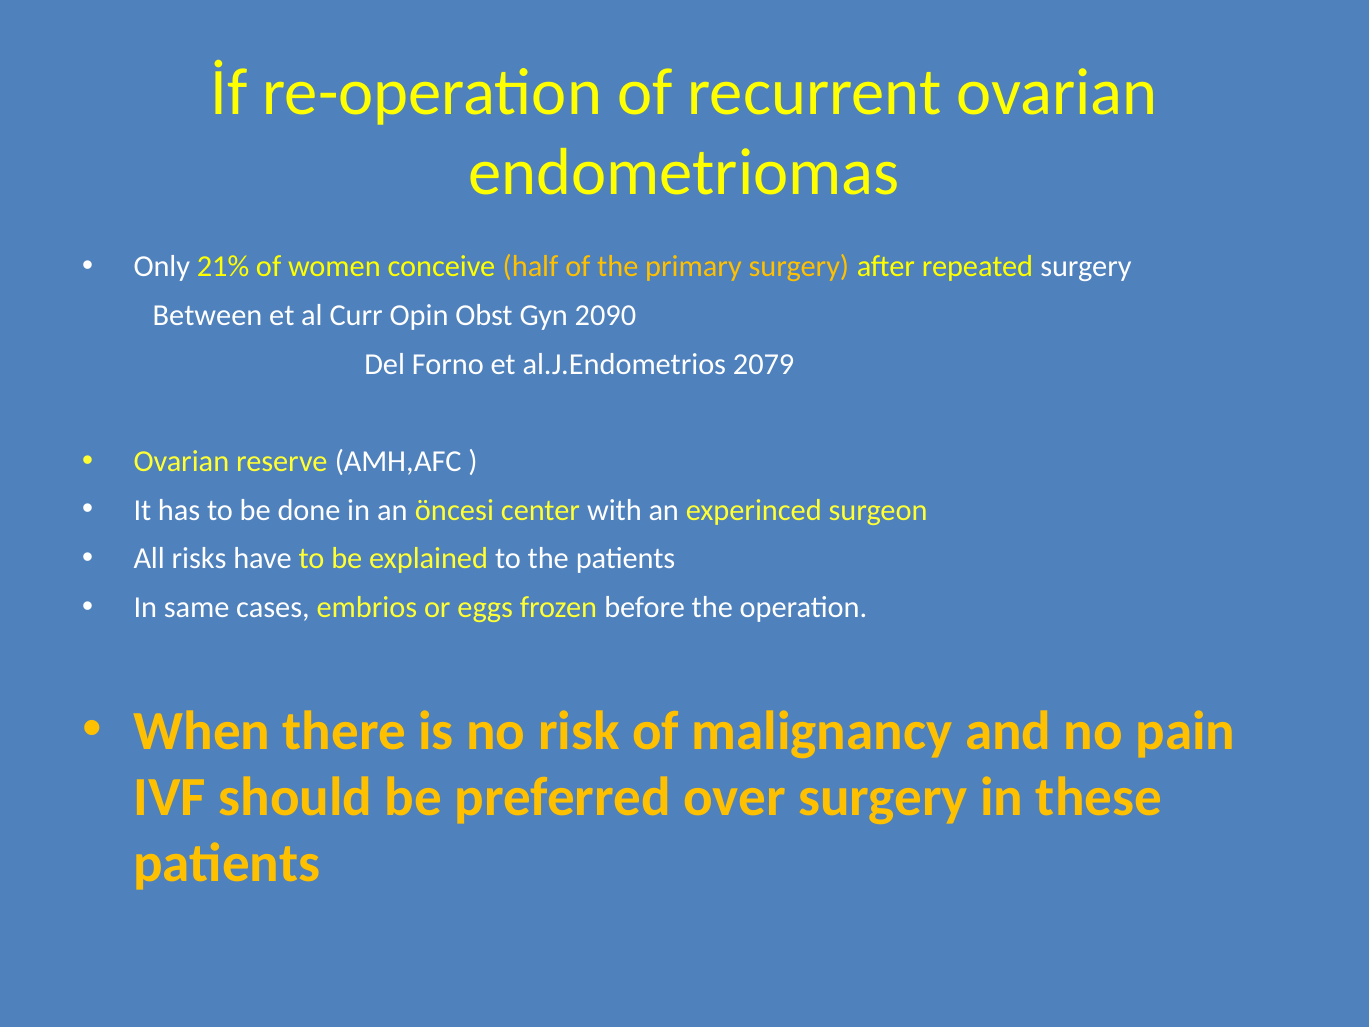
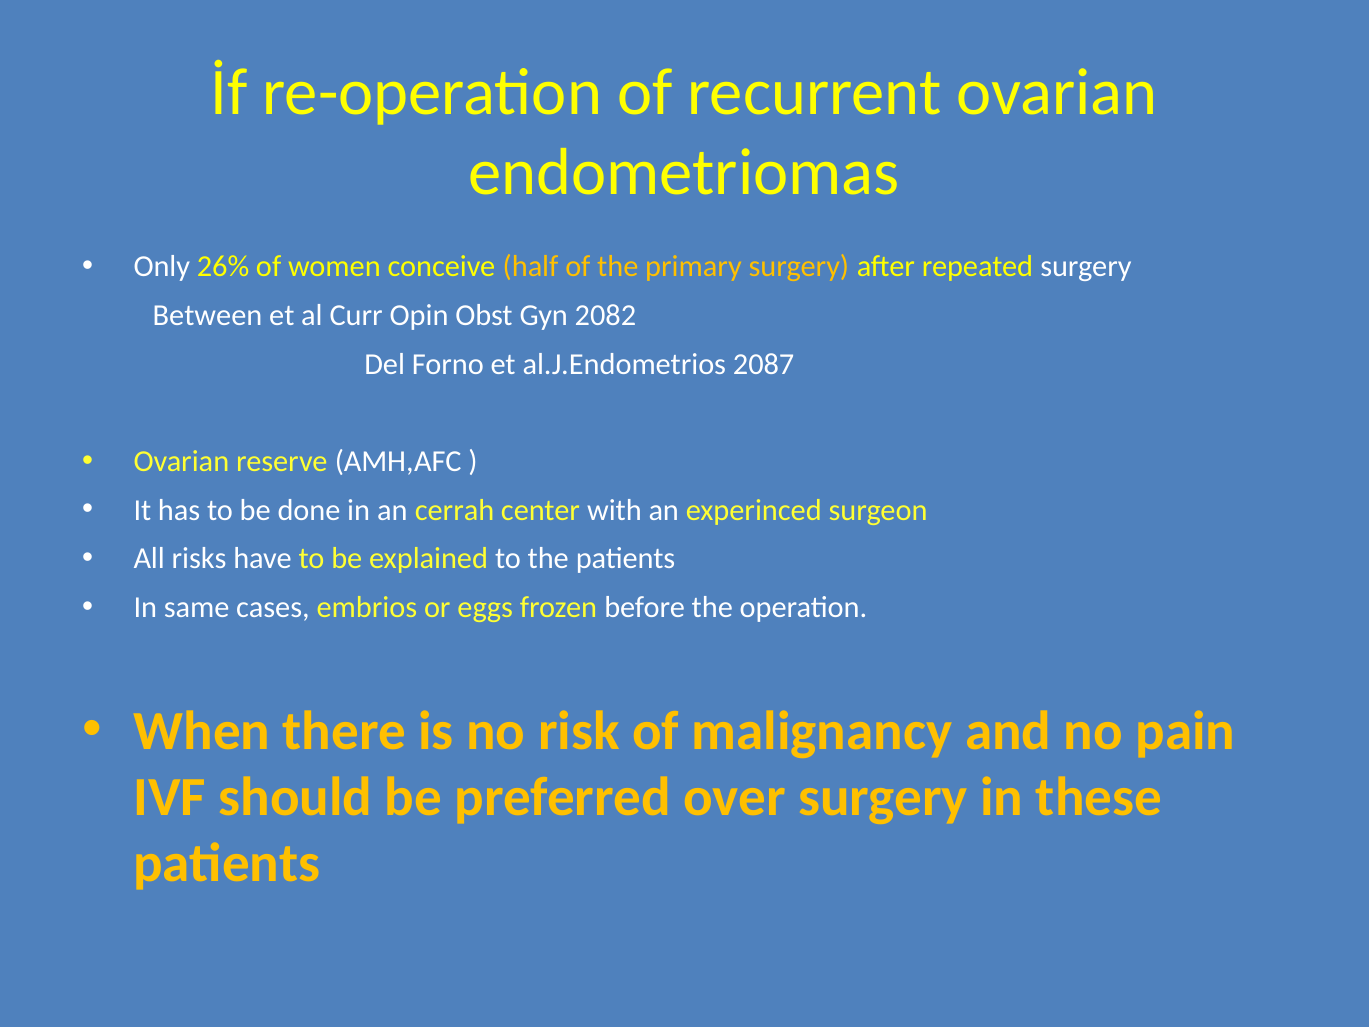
21%: 21% -> 26%
2090: 2090 -> 2082
2079: 2079 -> 2087
öncesi: öncesi -> cerrah
